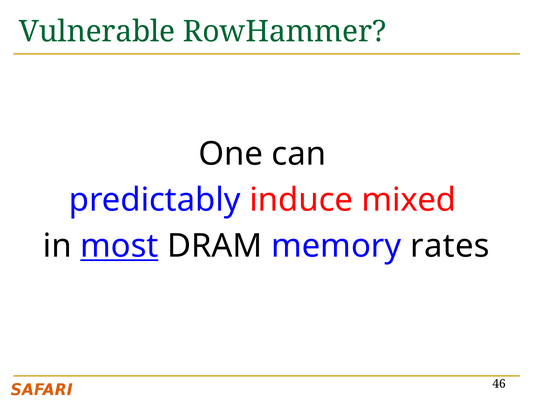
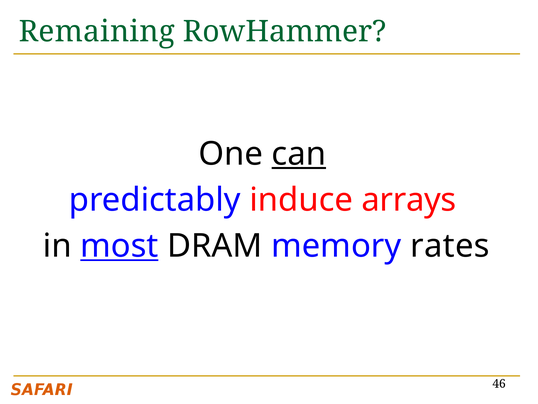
Vulnerable: Vulnerable -> Remaining
can underline: none -> present
mixed: mixed -> arrays
